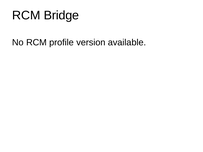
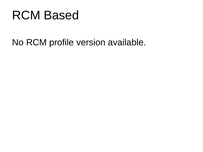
Bridge: Bridge -> Based
